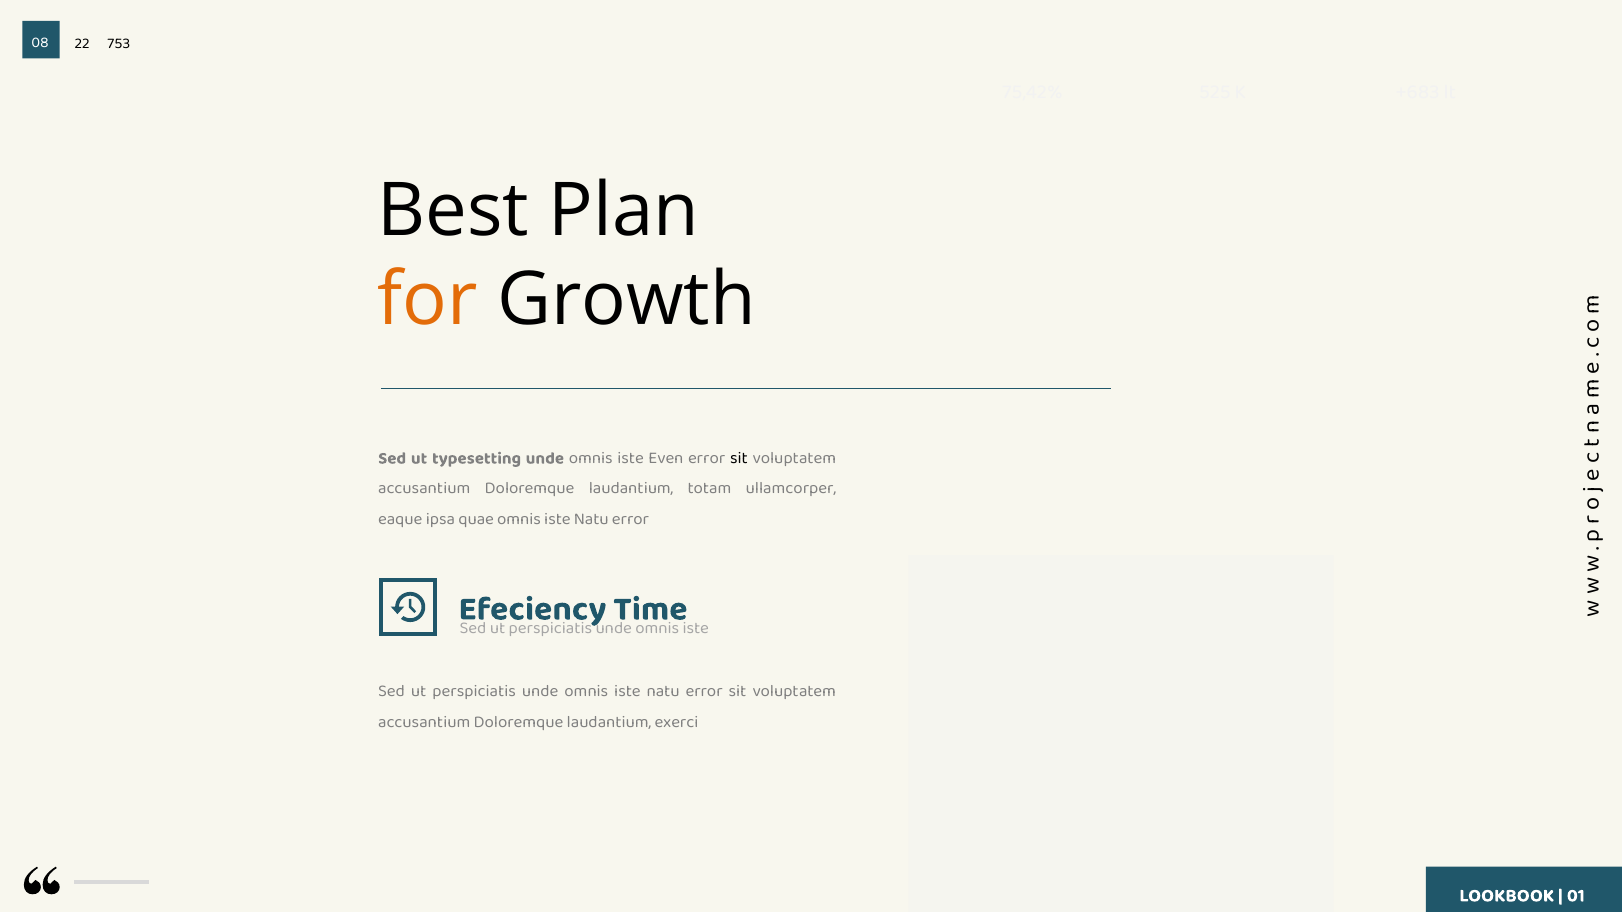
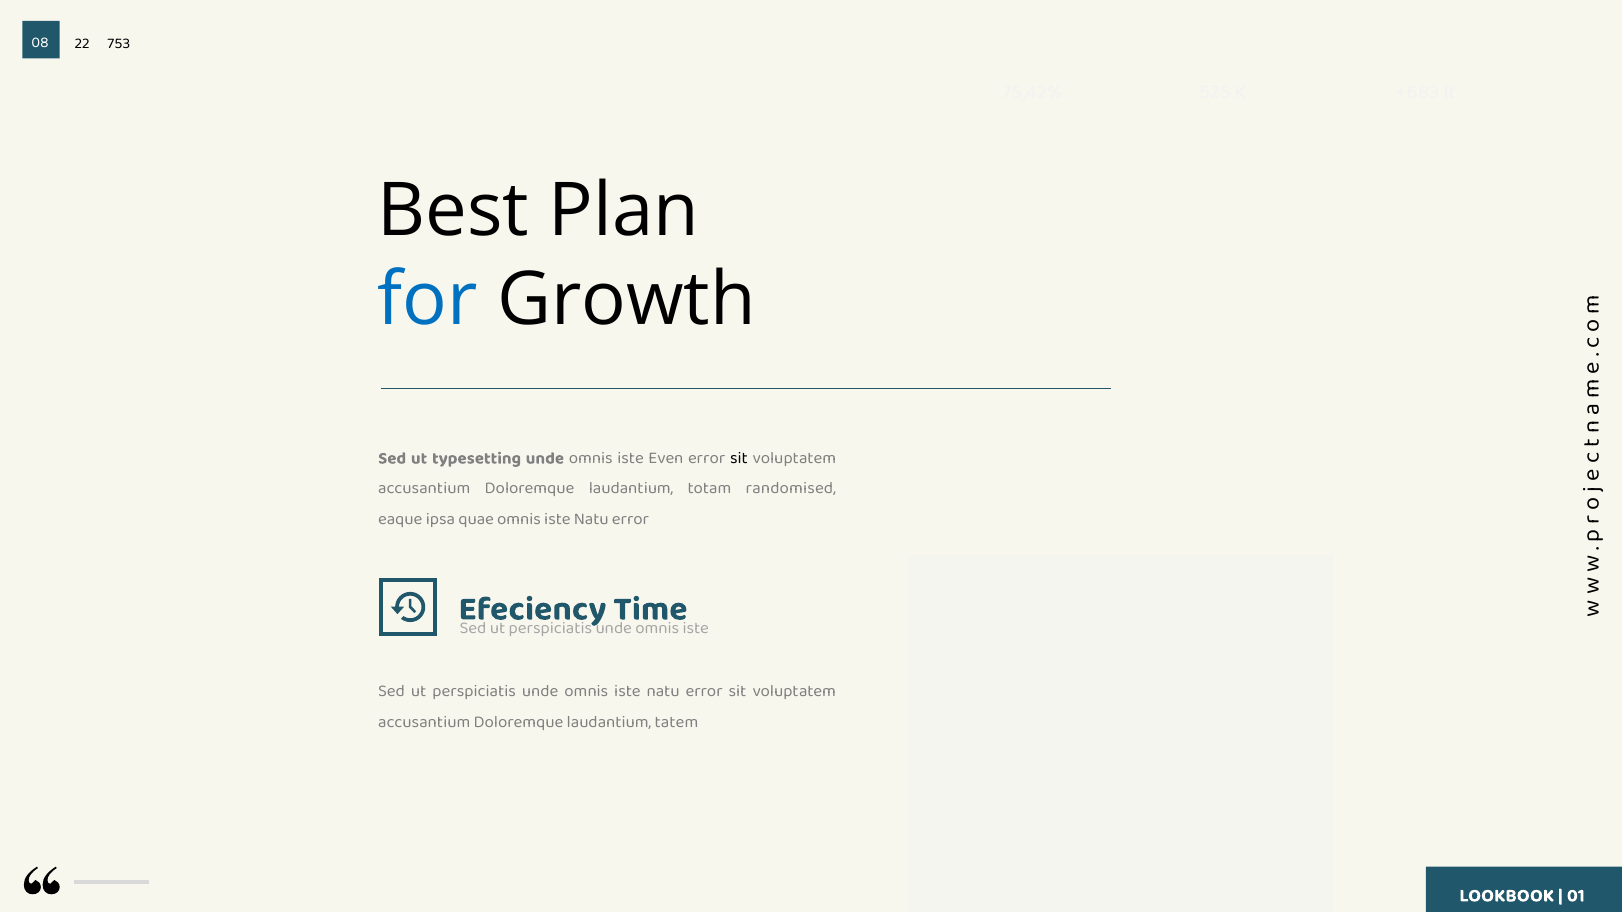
for colour: orange -> blue
ullamcorper: ullamcorper -> randomised
exerci: exerci -> tatem
